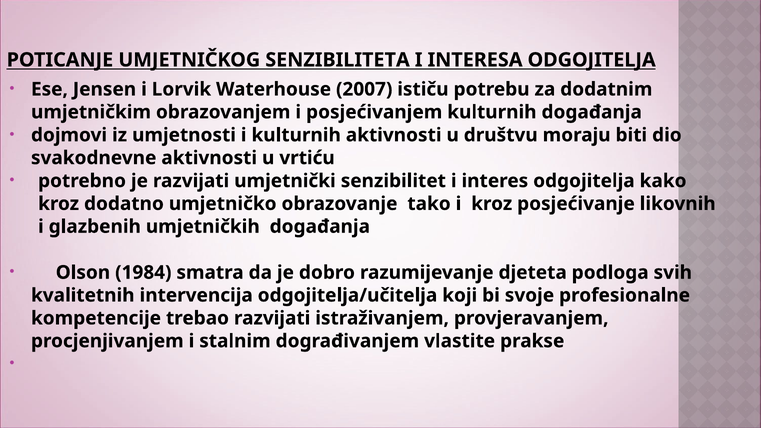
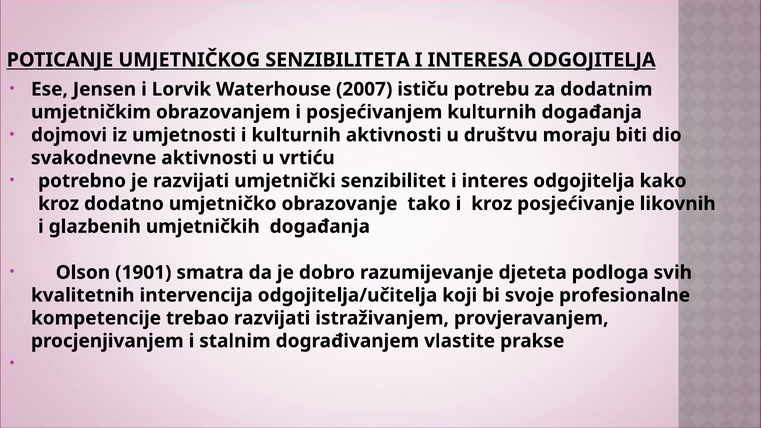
1984: 1984 -> 1901
